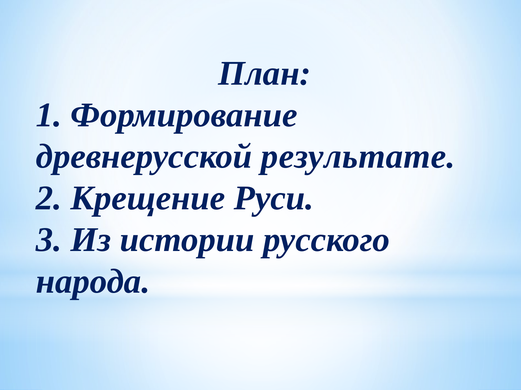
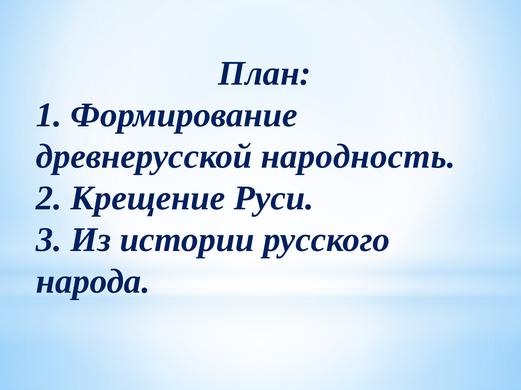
результате: результате -> народность
